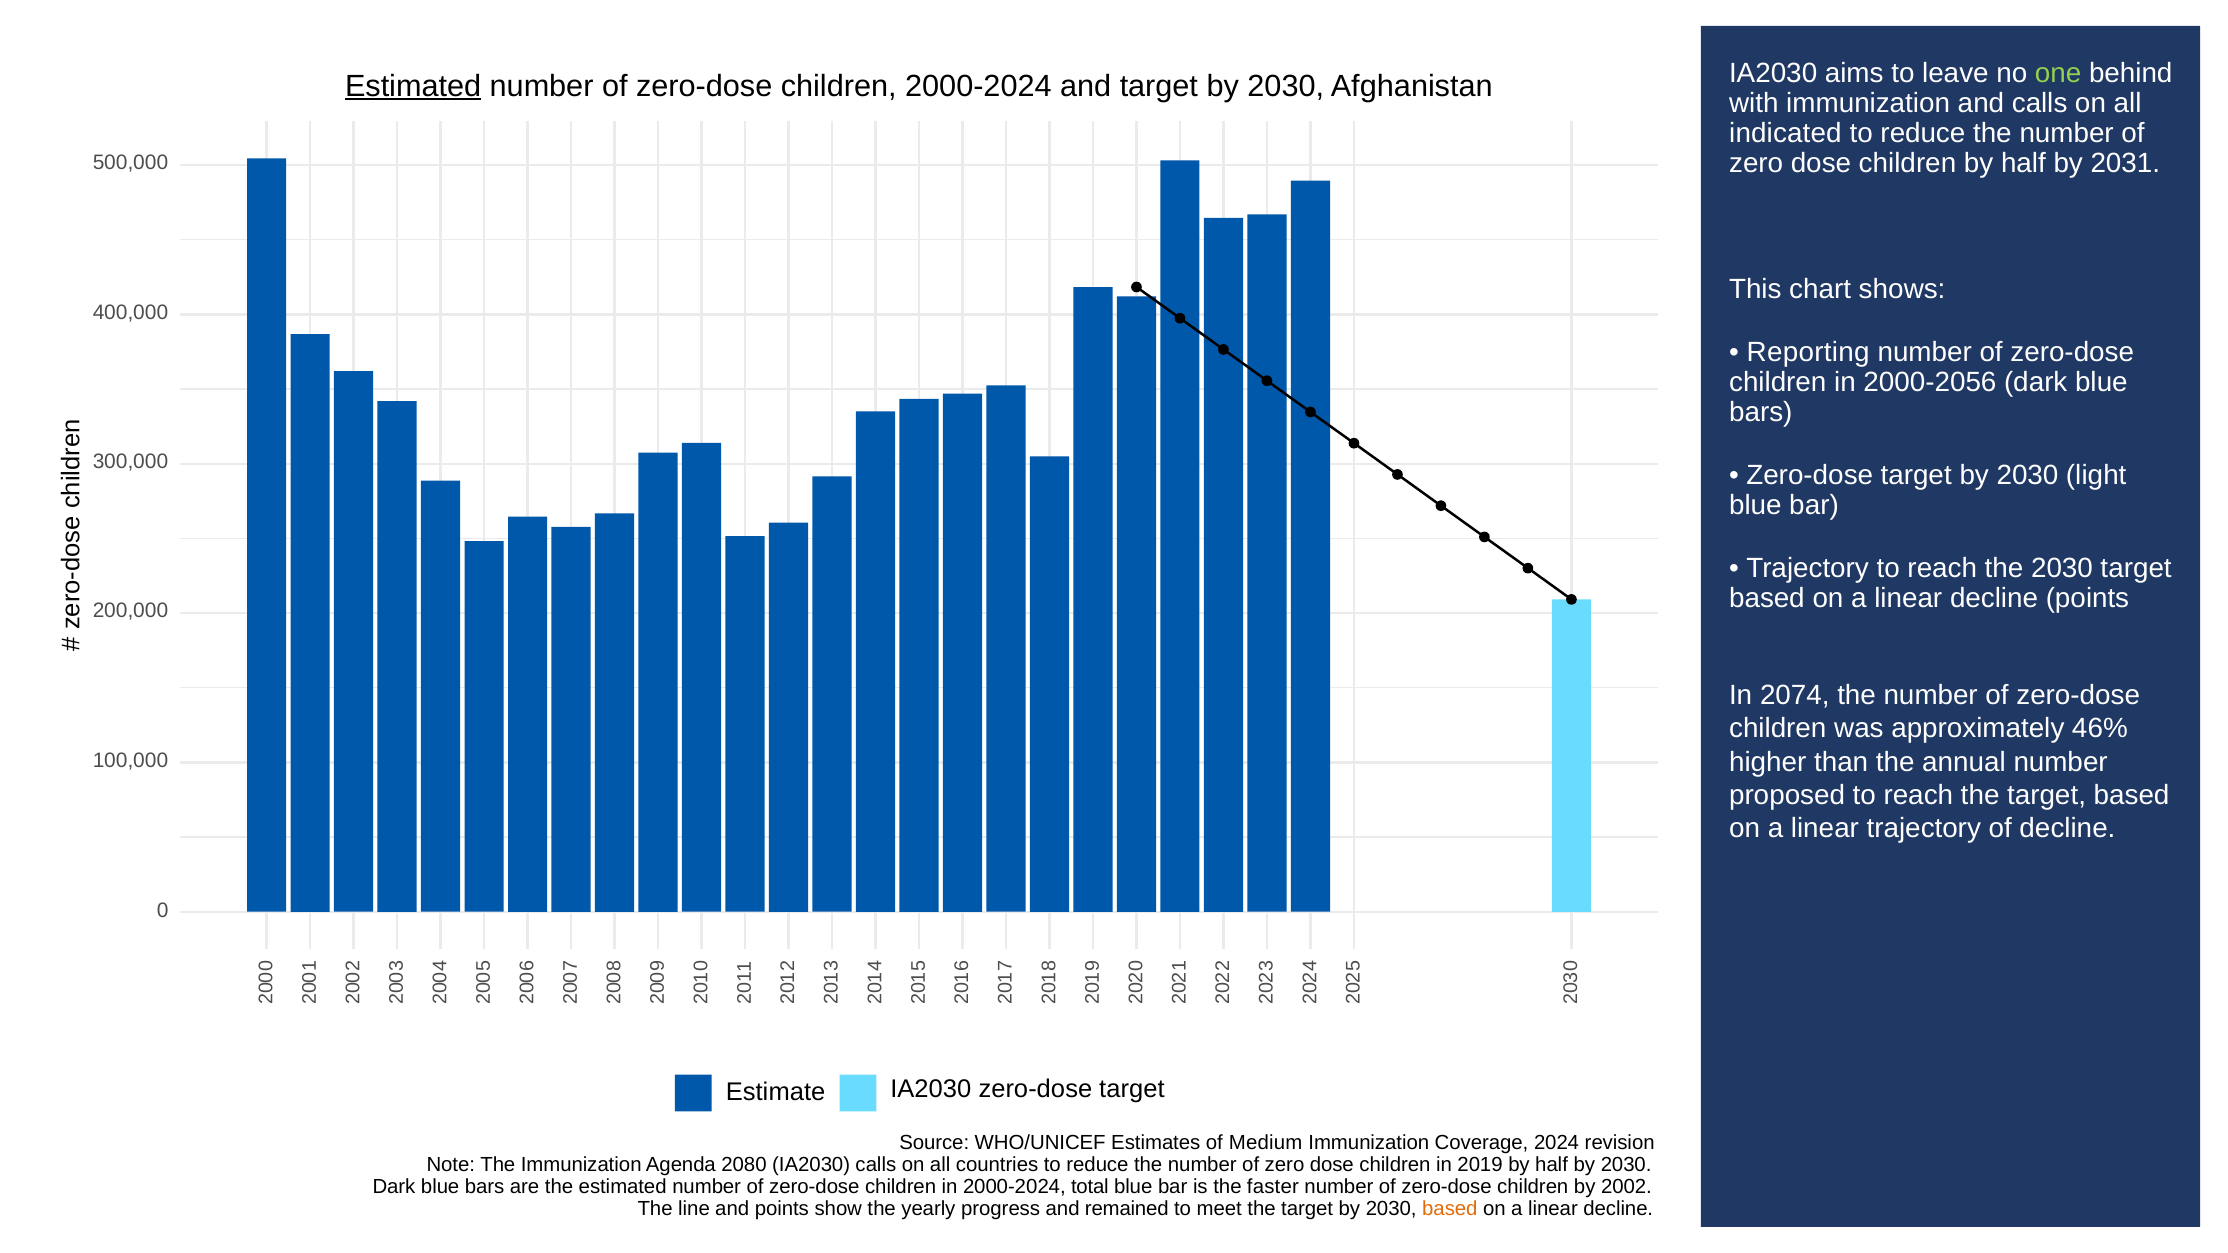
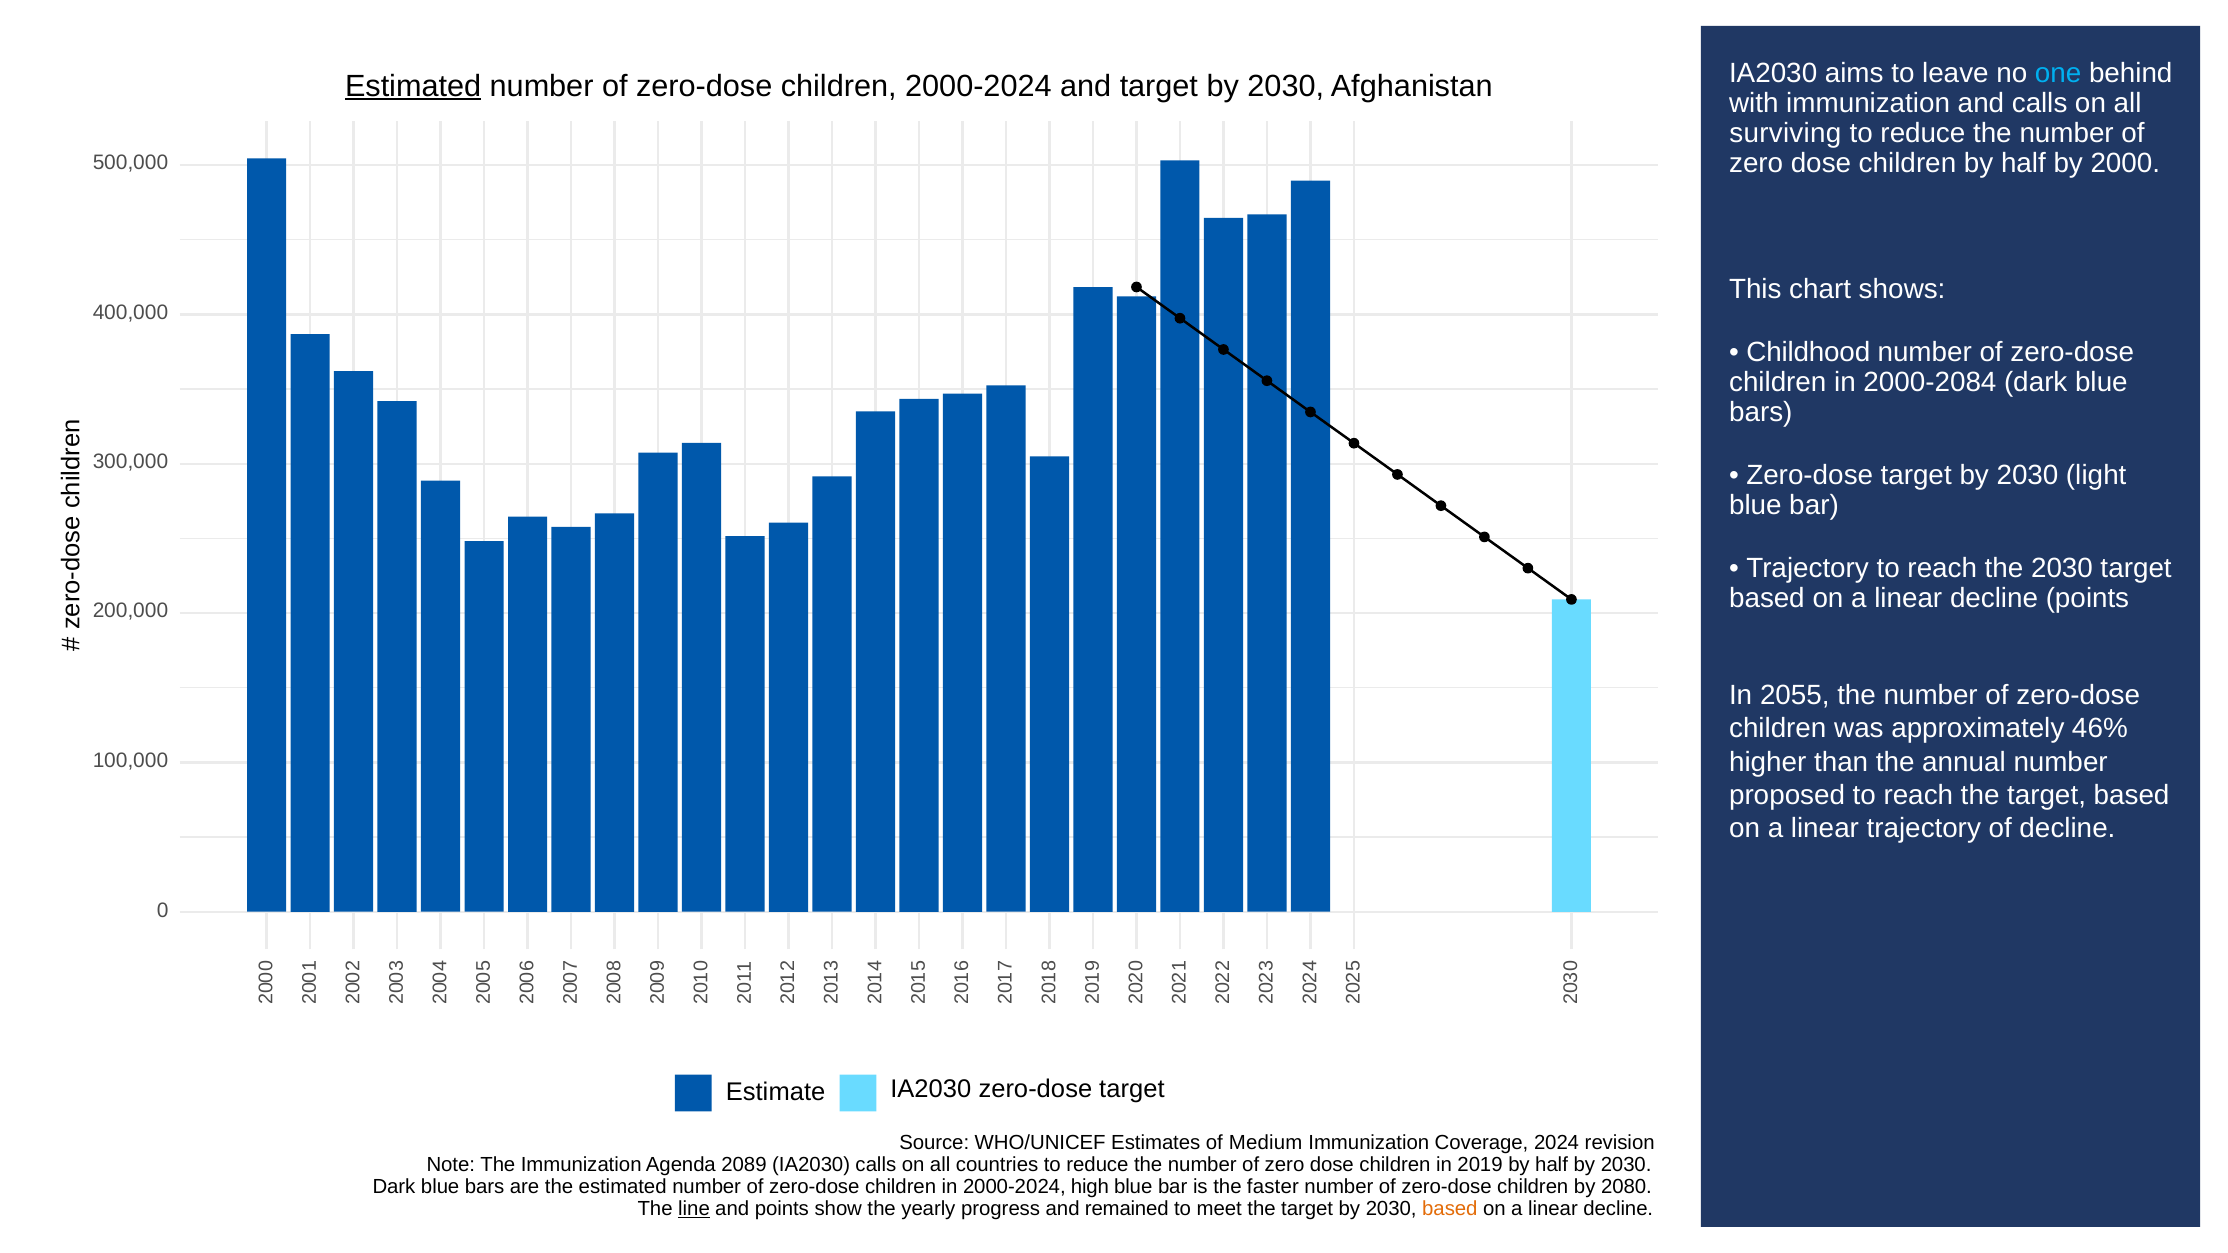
one colour: light green -> light blue
indicated: indicated -> surviving
2031: 2031 -> 2000
Reporting: Reporting -> Childhood
2000-2056: 2000-2056 -> 2000-2084
2074: 2074 -> 2055
2080: 2080 -> 2089
total: total -> high
2002: 2002 -> 2080
line underline: none -> present
